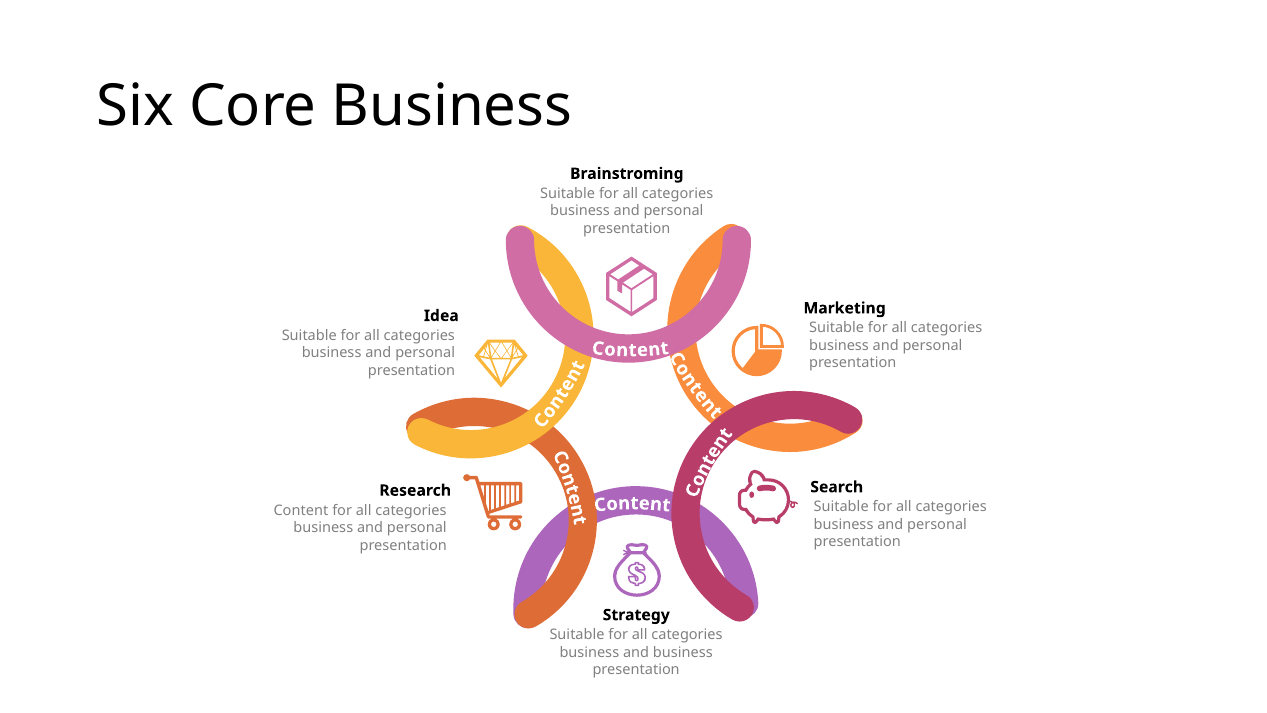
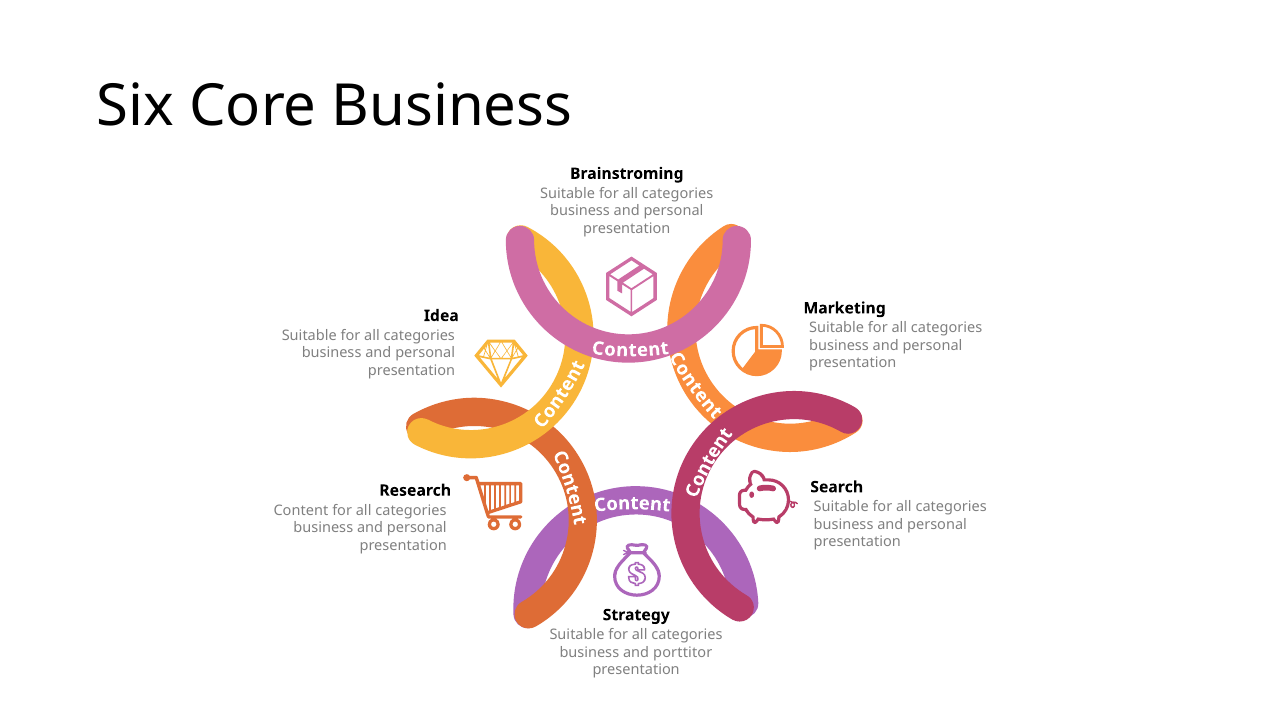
and business: business -> porttitor
